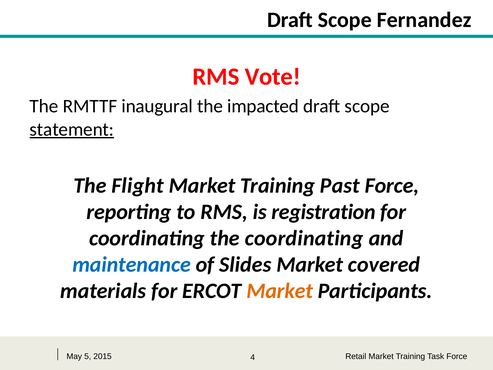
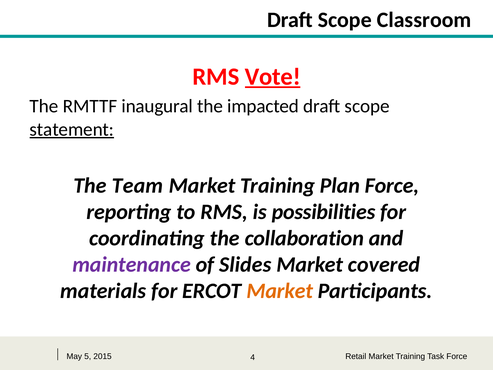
Fernandez: Fernandez -> Classroom
Vote underline: none -> present
Flight: Flight -> Team
Past: Past -> Plan
registration: registration -> possibilities
the coordinating: coordinating -> collaboration
maintenance colour: blue -> purple
